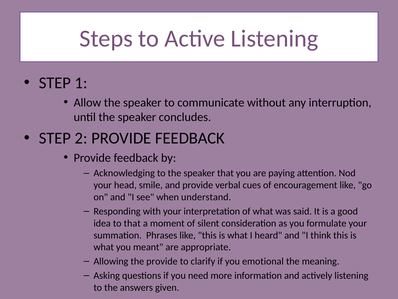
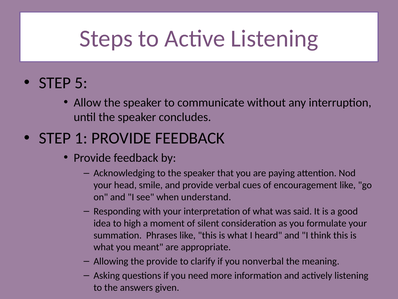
1: 1 -> 5
2: 2 -> 1
to that: that -> high
emotional: emotional -> nonverbal
